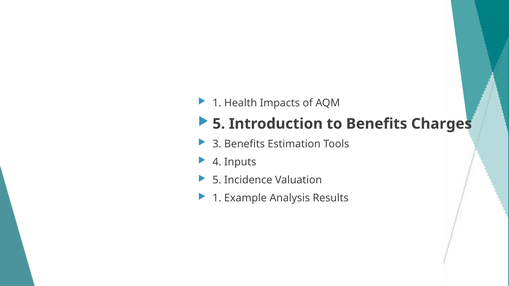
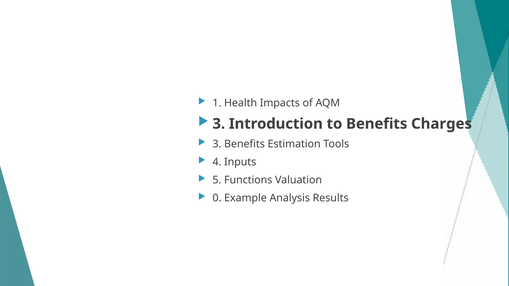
5 at (219, 124): 5 -> 3
Incidence: Incidence -> Functions
1 at (217, 198): 1 -> 0
